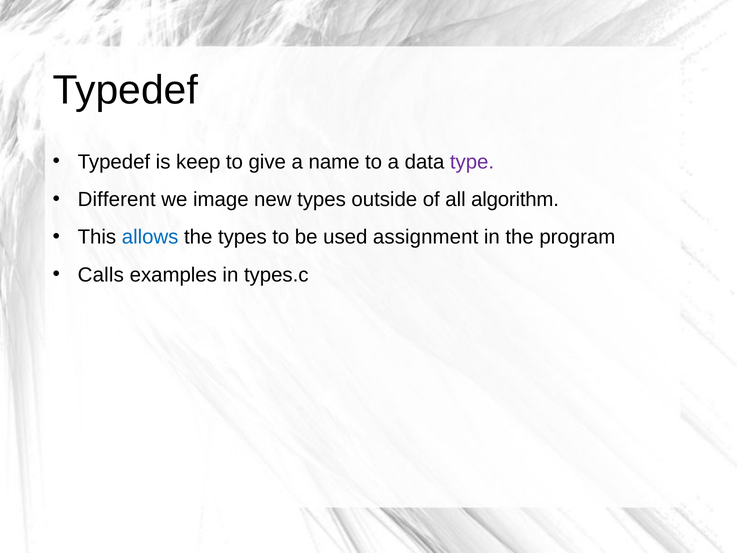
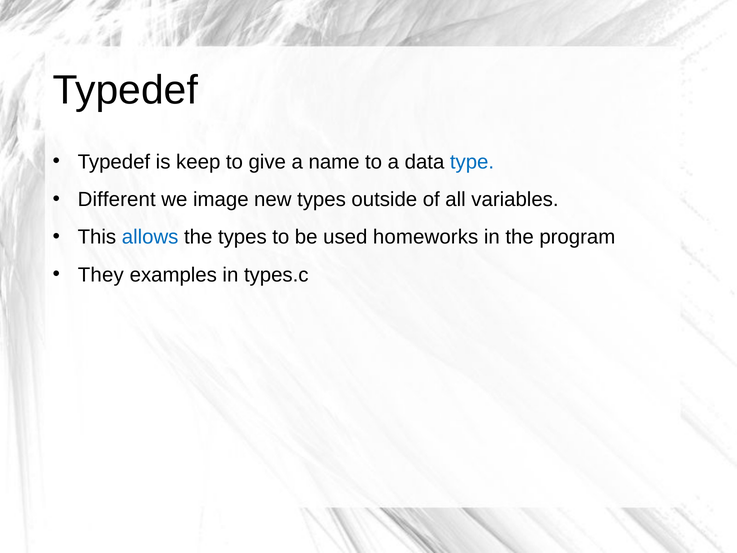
type colour: purple -> blue
algorithm: algorithm -> variables
assignment: assignment -> homeworks
Calls: Calls -> They
